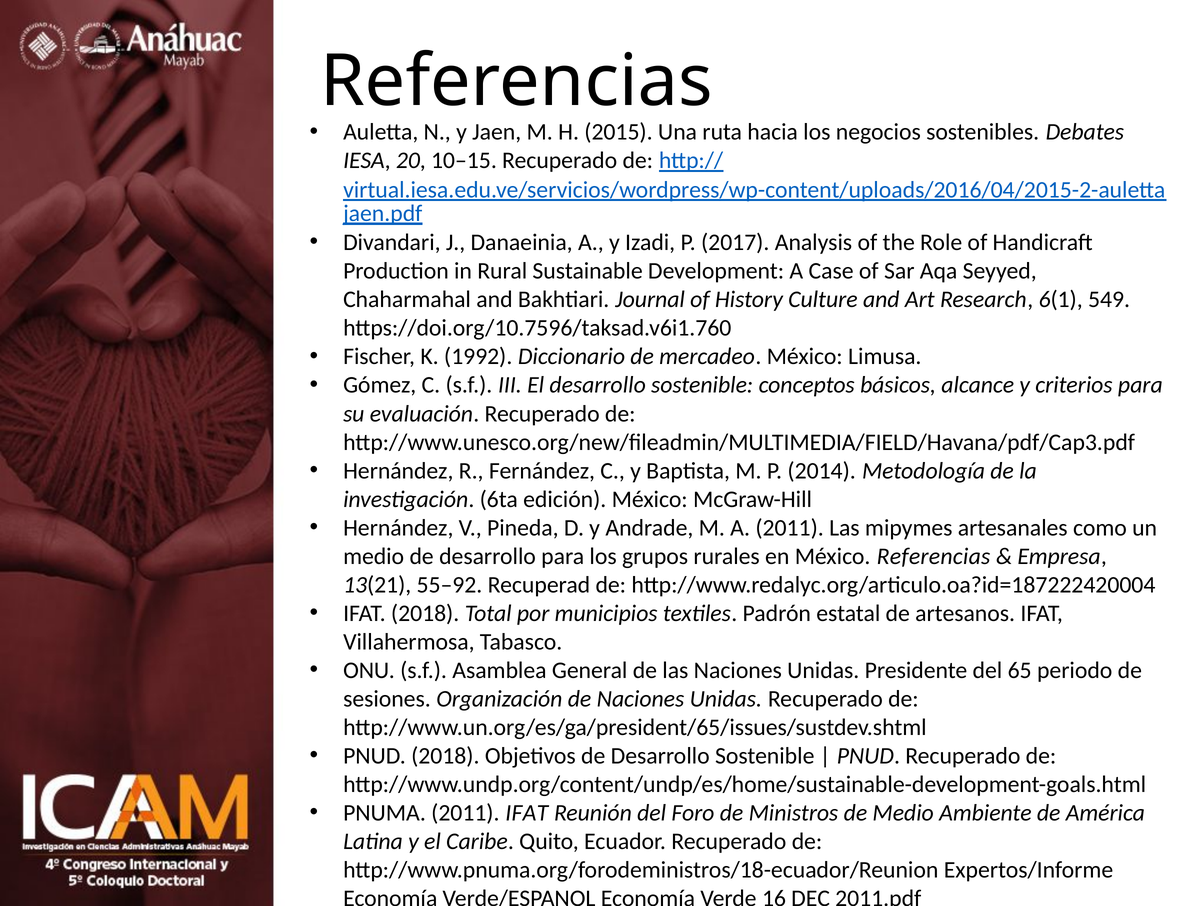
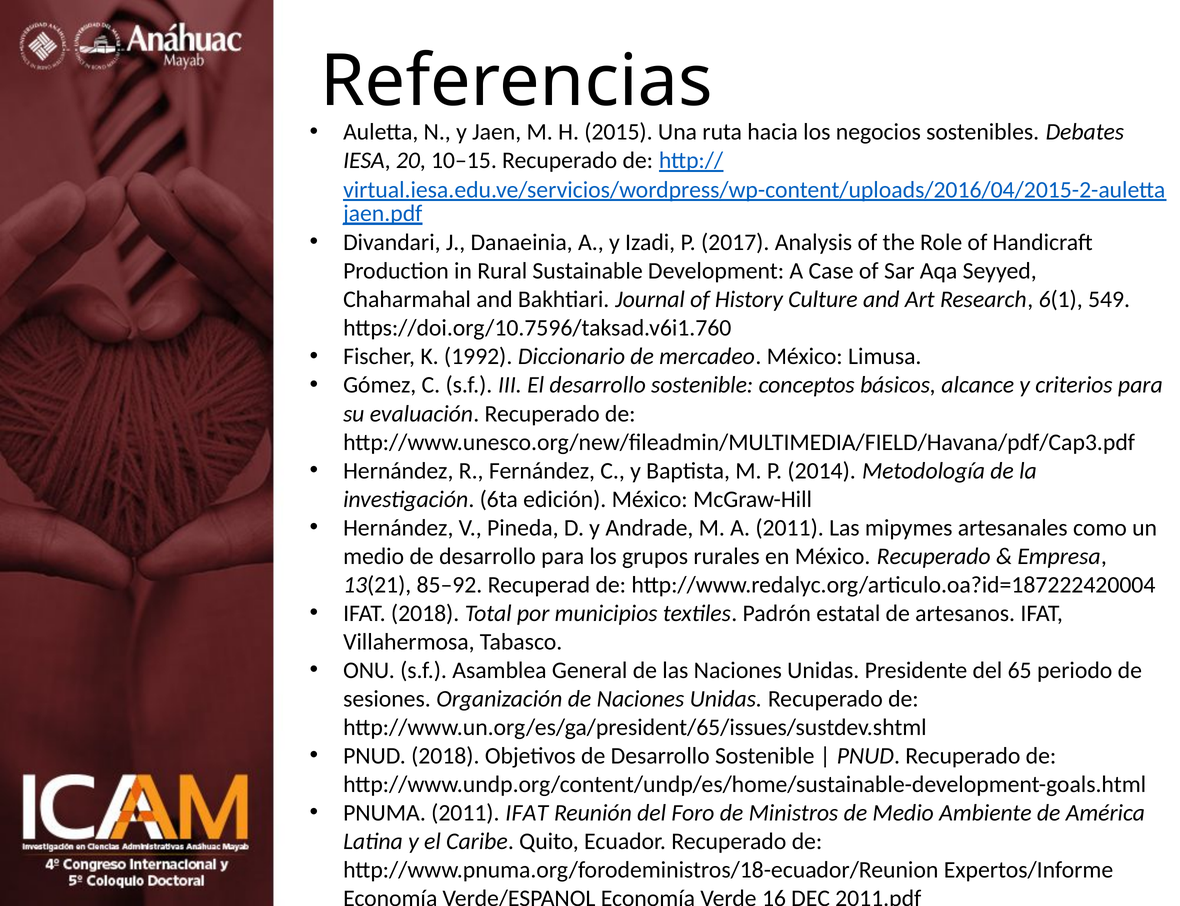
México Referencias: Referencias -> Recuperado
55–92: 55–92 -> 85–92
